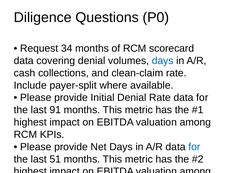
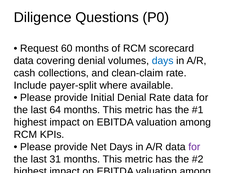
34: 34 -> 60
91: 91 -> 64
for at (194, 146) colour: blue -> purple
51: 51 -> 31
